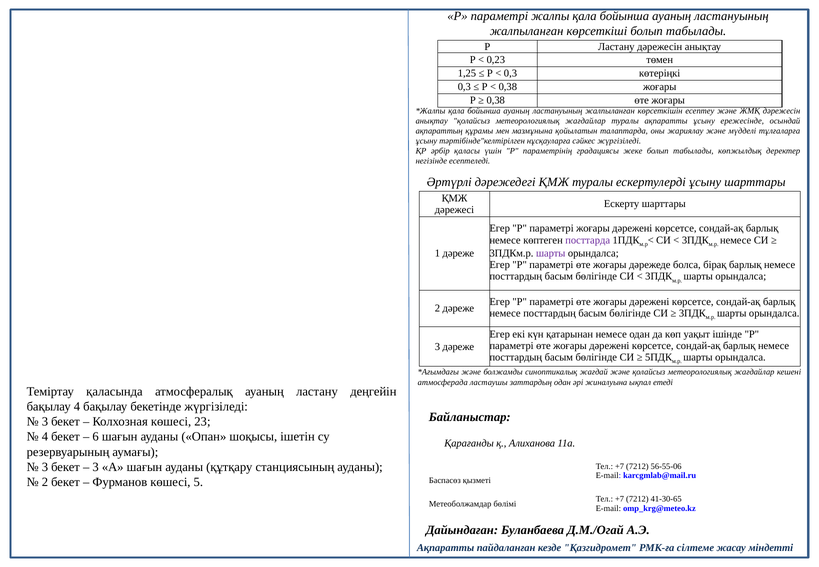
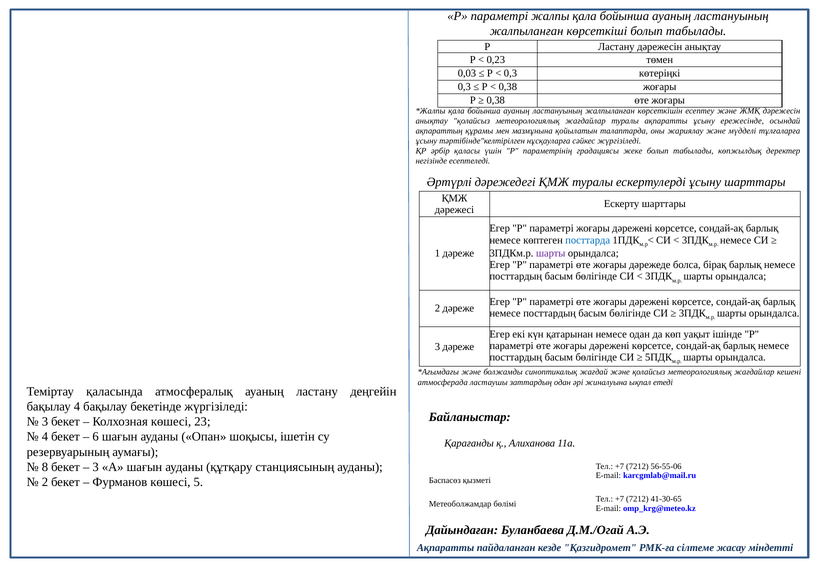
1,25: 1,25 -> 0,03
посттарда colour: purple -> blue
3 at (45, 467): 3 -> 8
